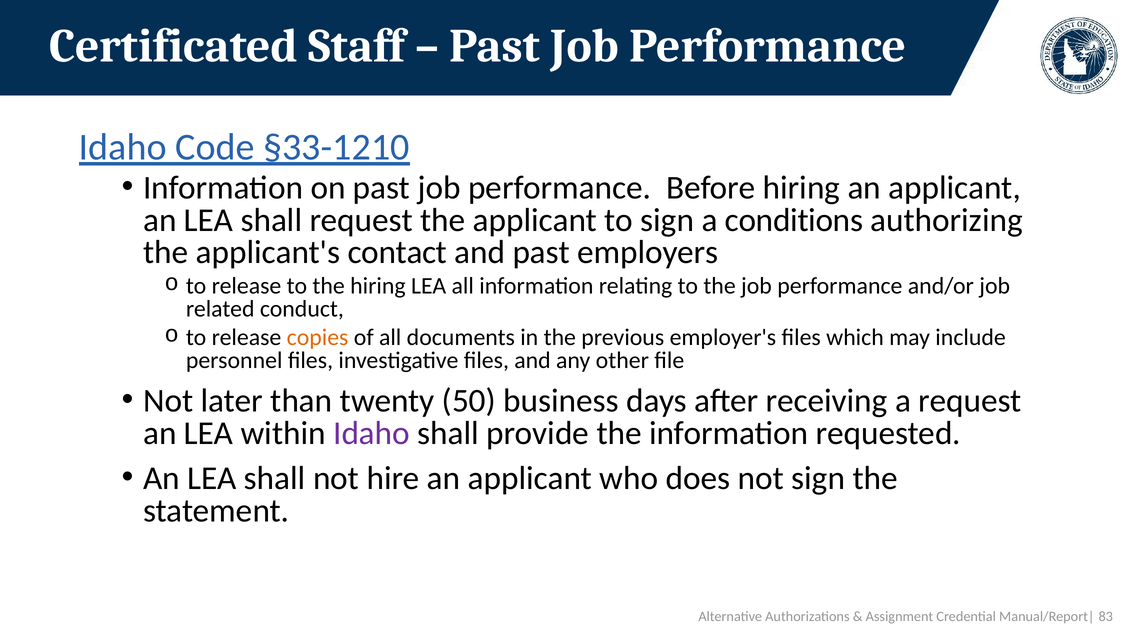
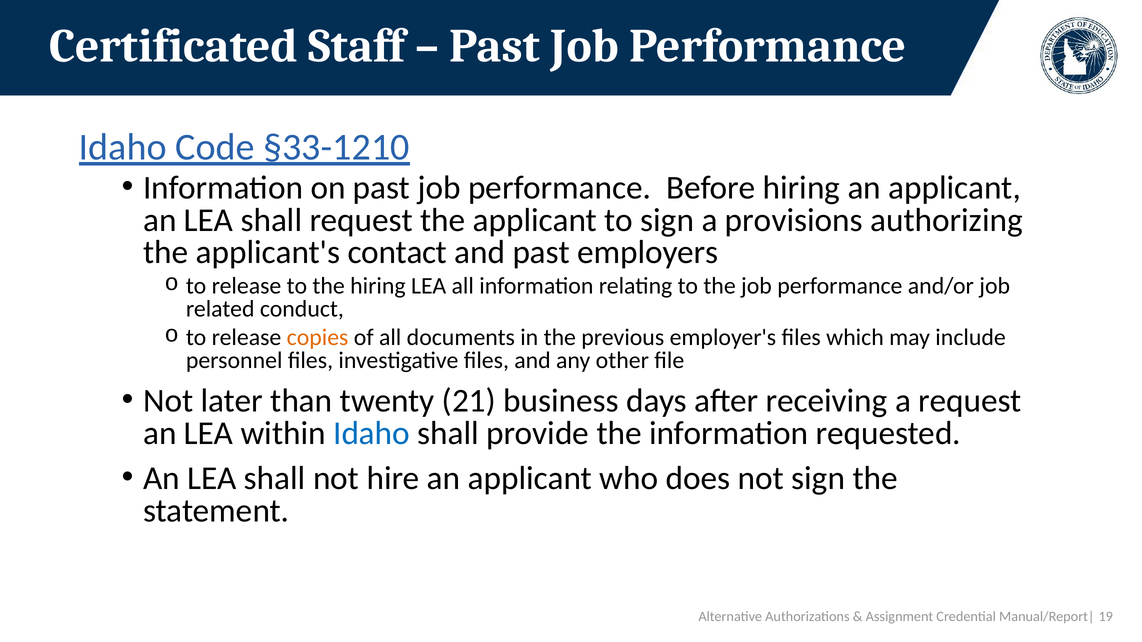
conditions: conditions -> provisions
50: 50 -> 21
Idaho at (372, 433) colour: purple -> blue
83: 83 -> 19
